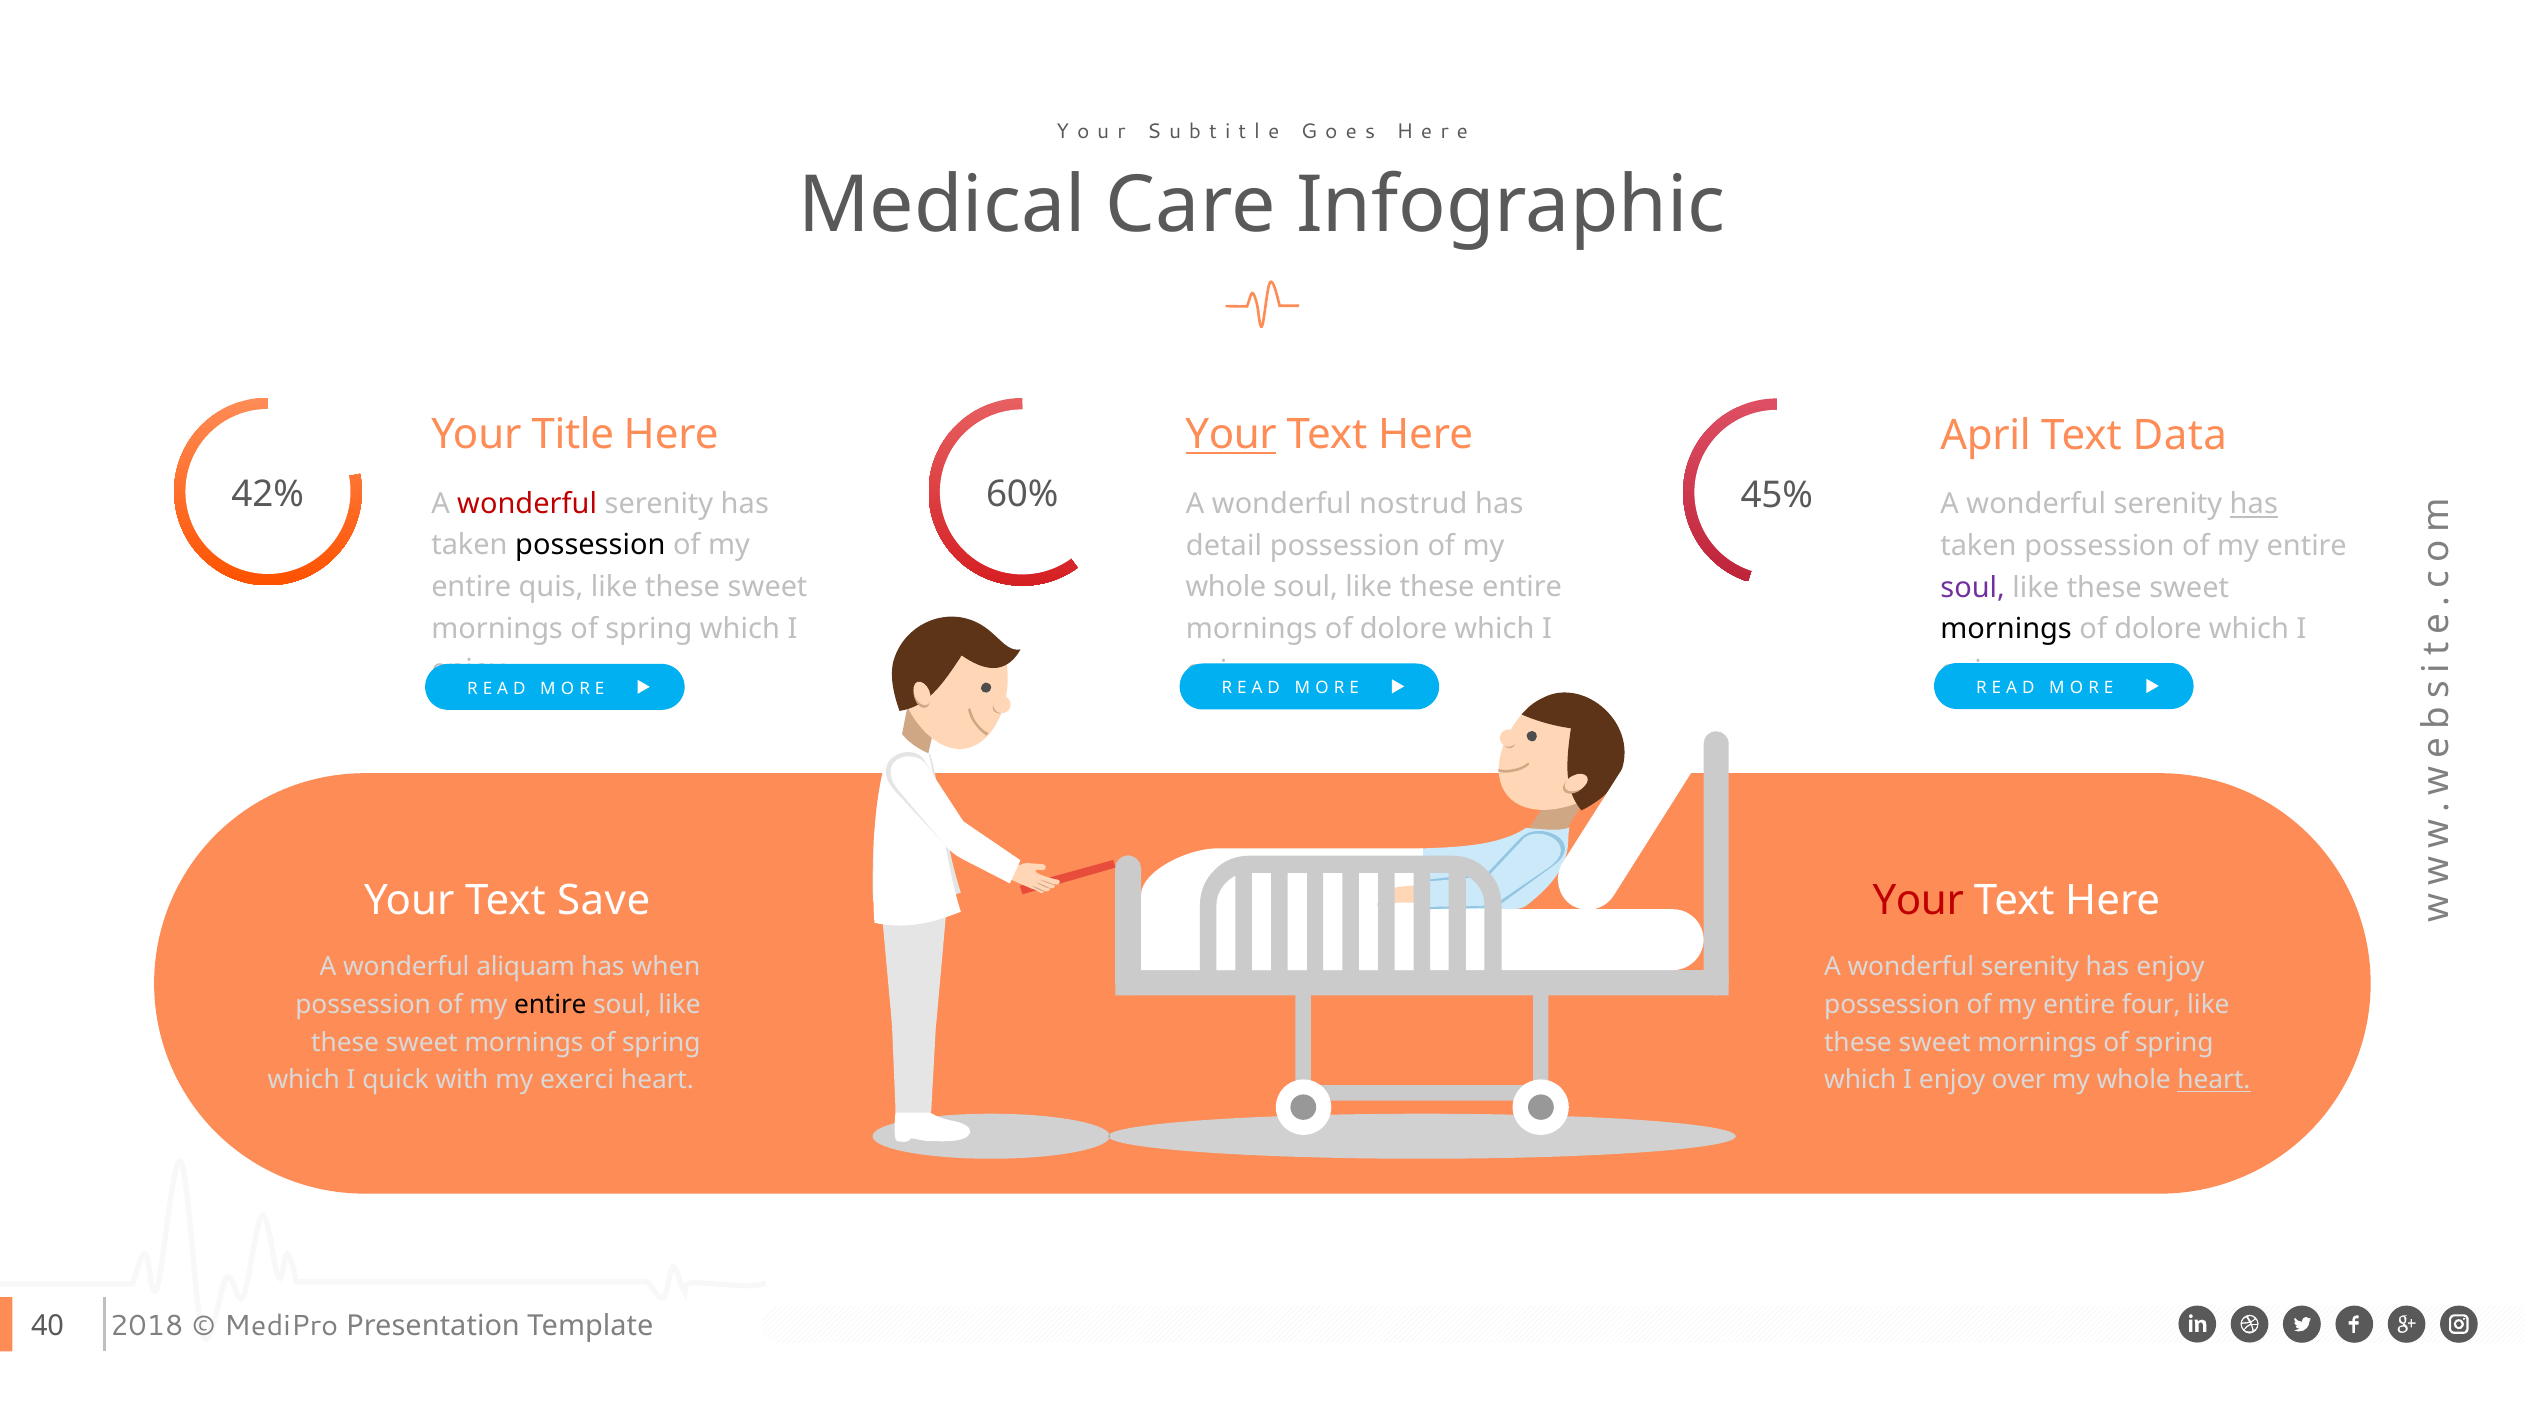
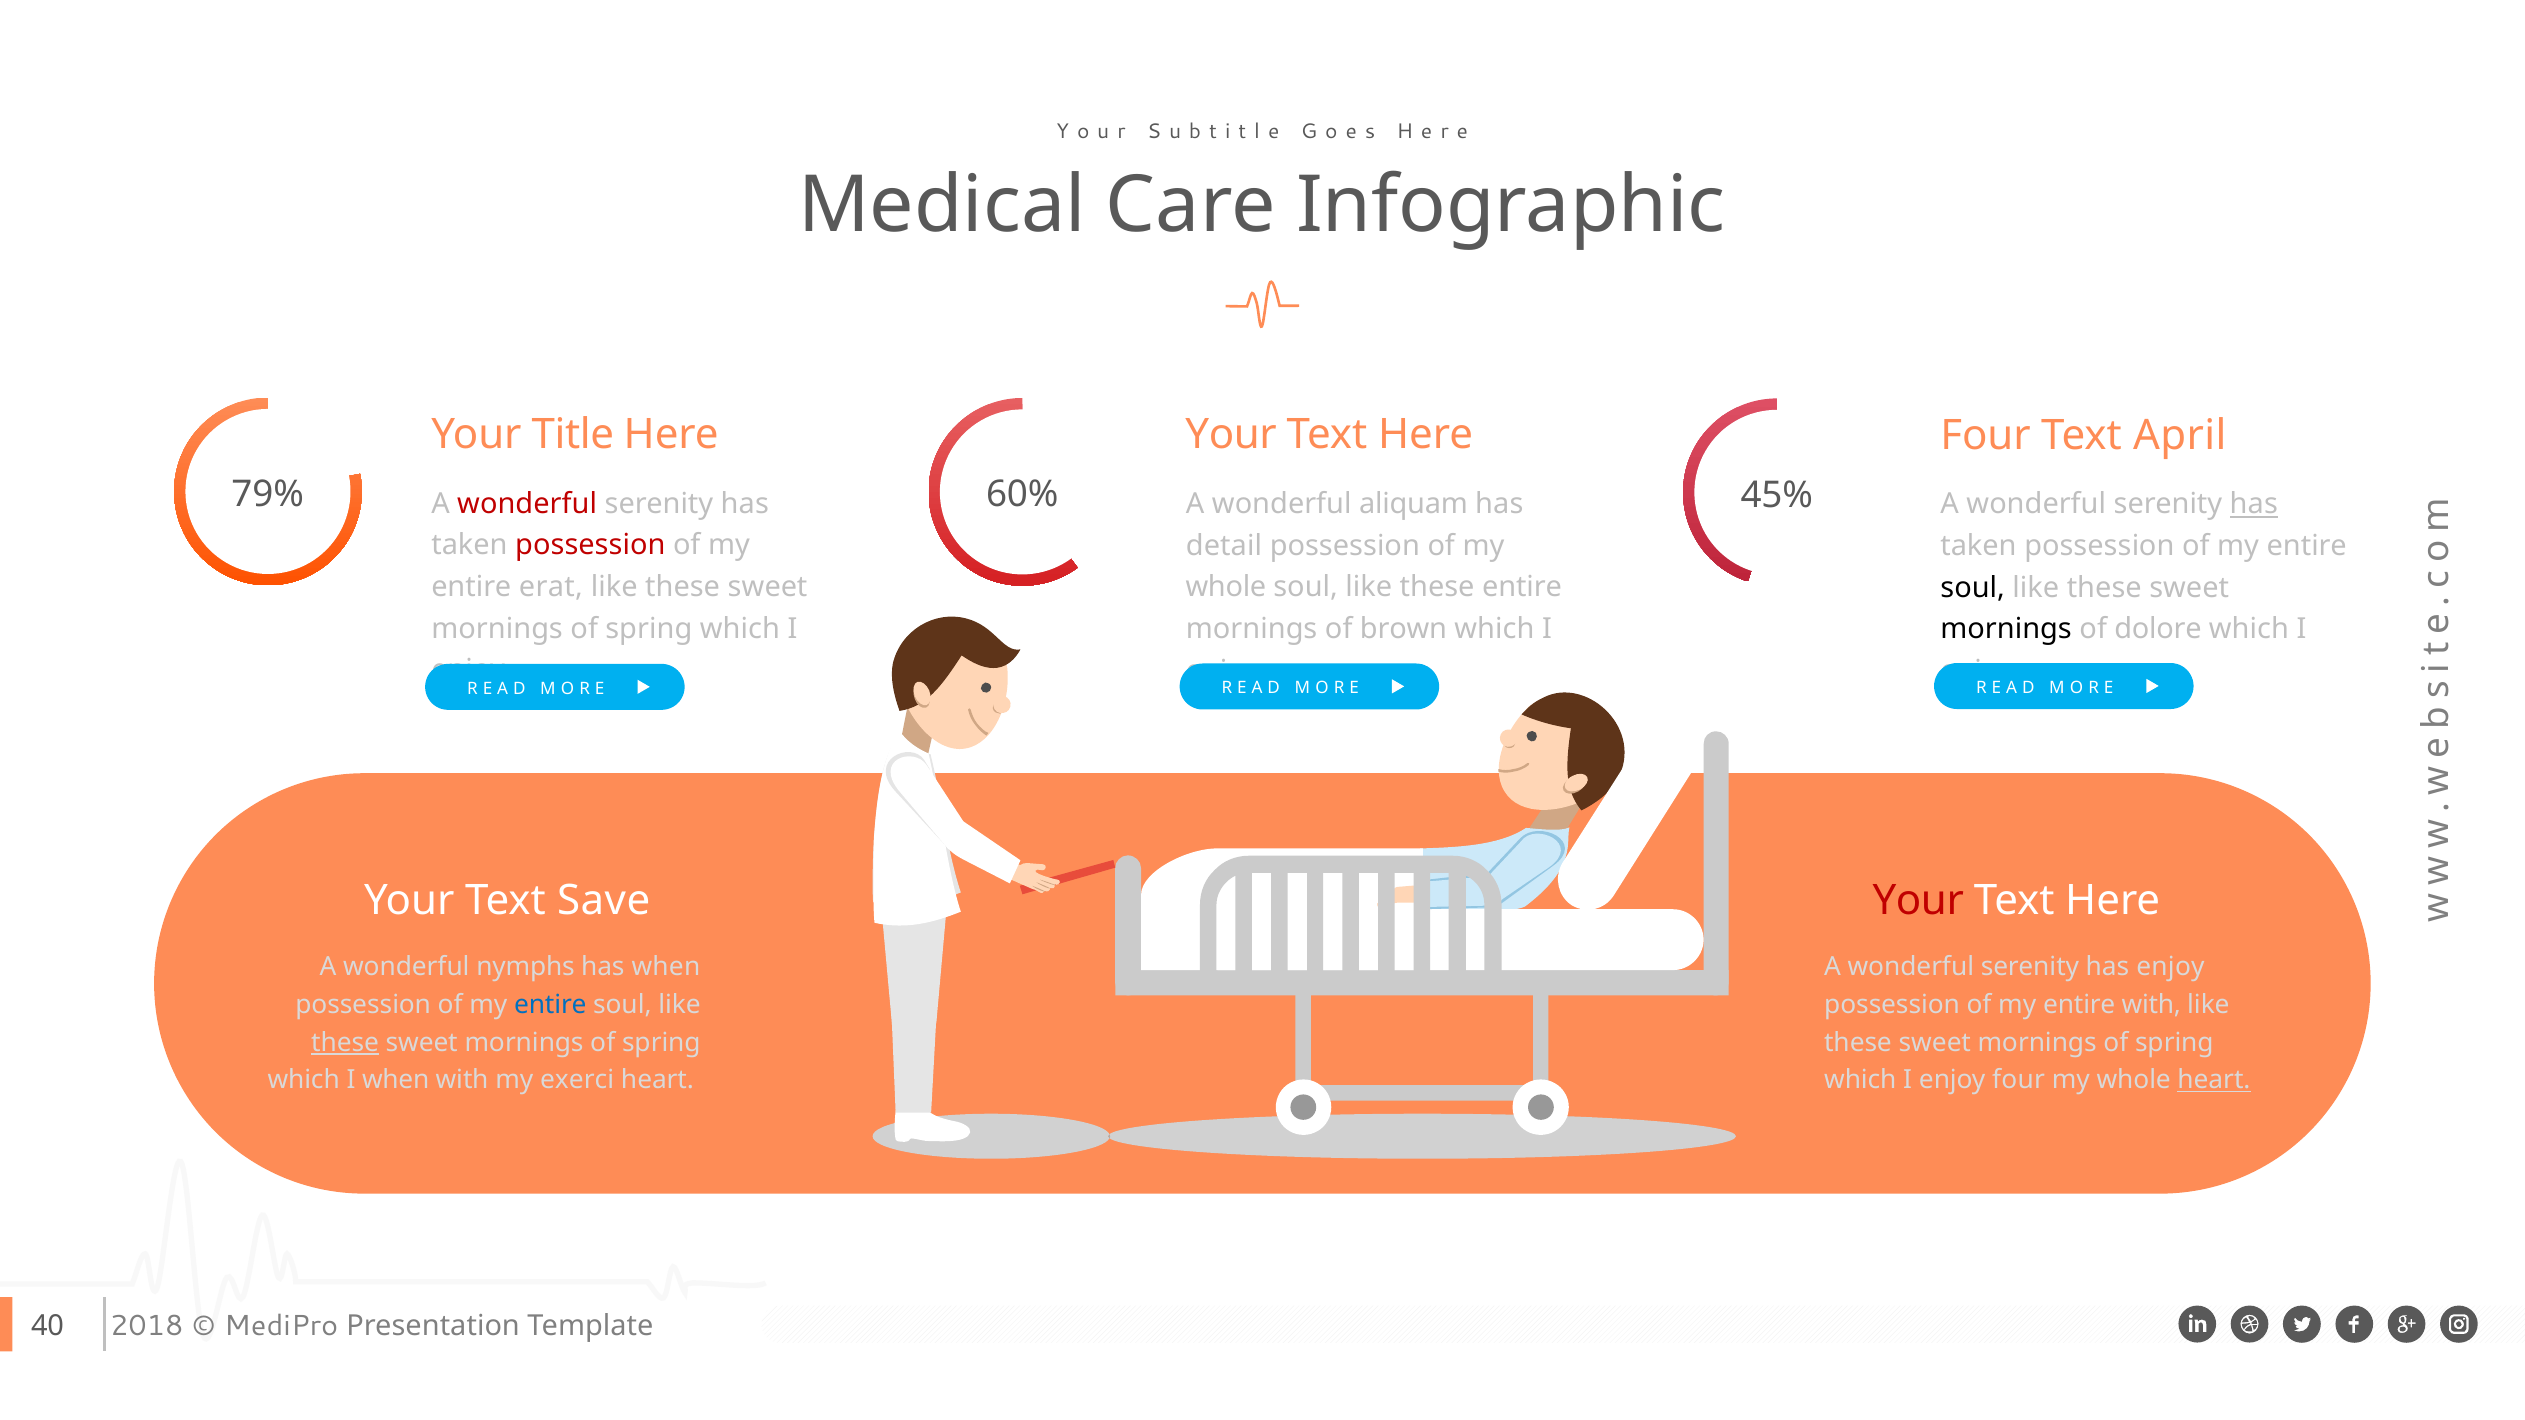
Your at (1231, 435) underline: present -> none
April at (1986, 435): April -> Four
Data: Data -> April
42%: 42% -> 79%
nostrud: nostrud -> aliquam
possession at (590, 545) colour: black -> red
quis: quis -> erat
soul at (1973, 588) colour: purple -> black
dolore at (1404, 629): dolore -> brown
aliquam: aliquam -> nymphs
entire at (550, 1005) colour: black -> blue
entire four: four -> with
these at (345, 1043) underline: none -> present
I quick: quick -> when
enjoy over: over -> four
